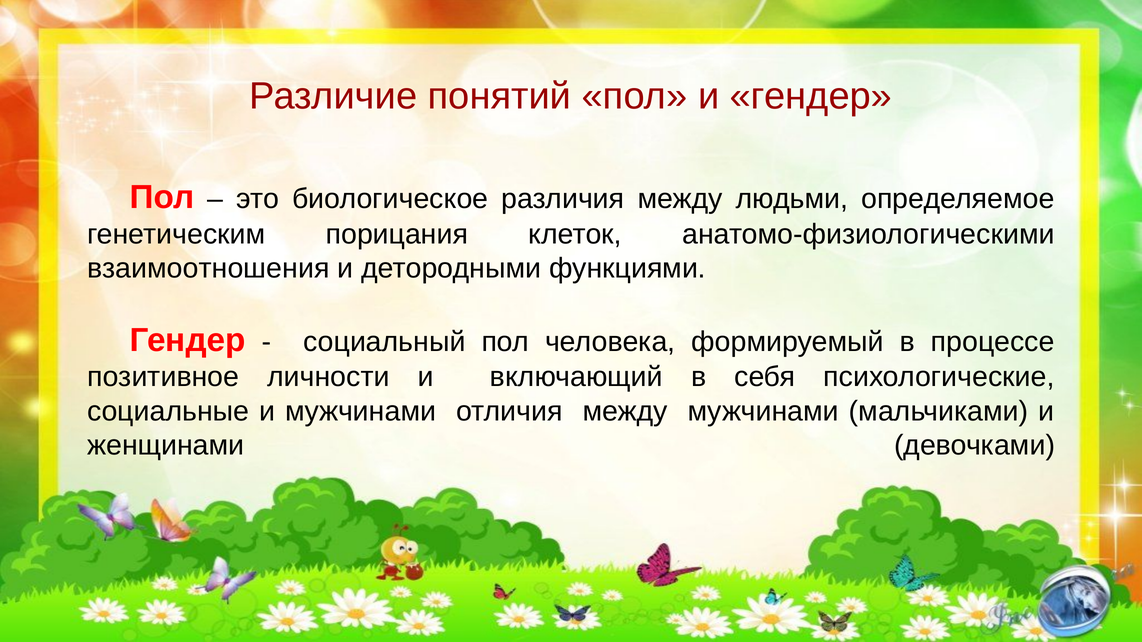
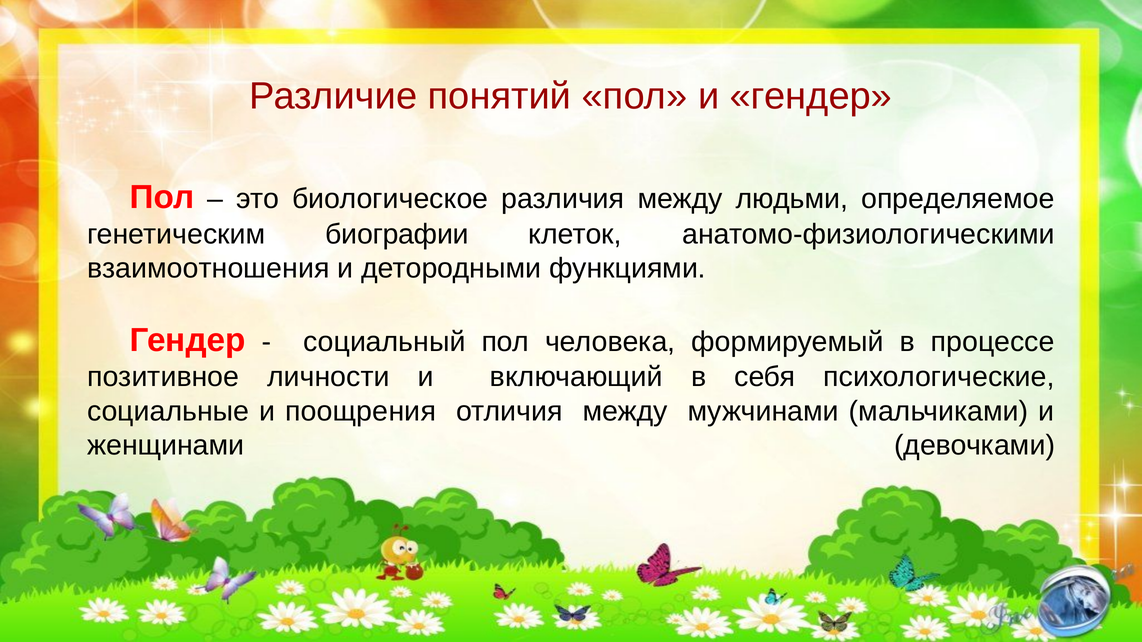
порицания: порицания -> биографии
и мужчинами: мужчинами -> поощрения
